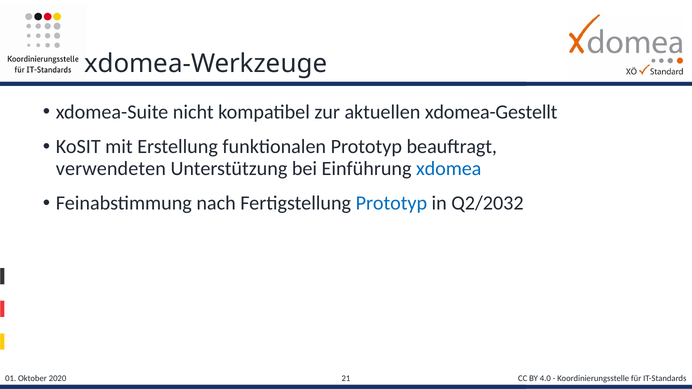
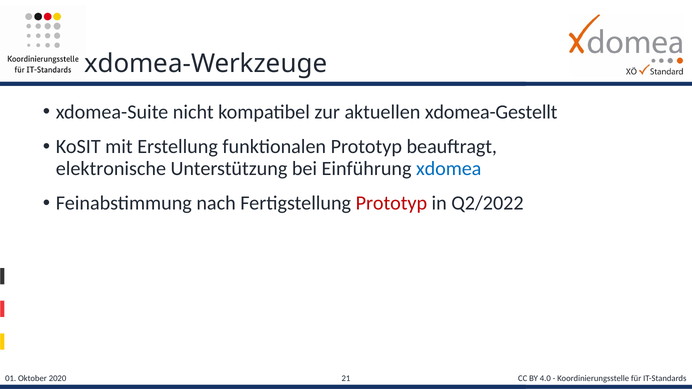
verwendeten: verwendeten -> elektronische
Prototyp at (391, 203) colour: blue -> red
Q2/2032: Q2/2032 -> Q2/2022
